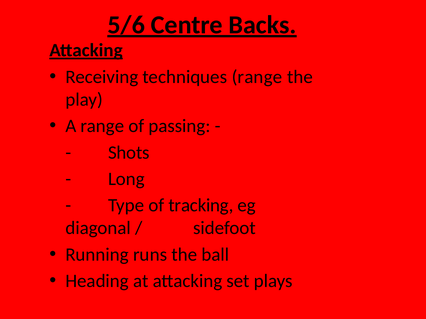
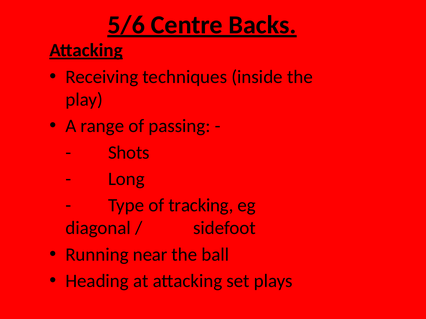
techniques range: range -> inside
runs: runs -> near
